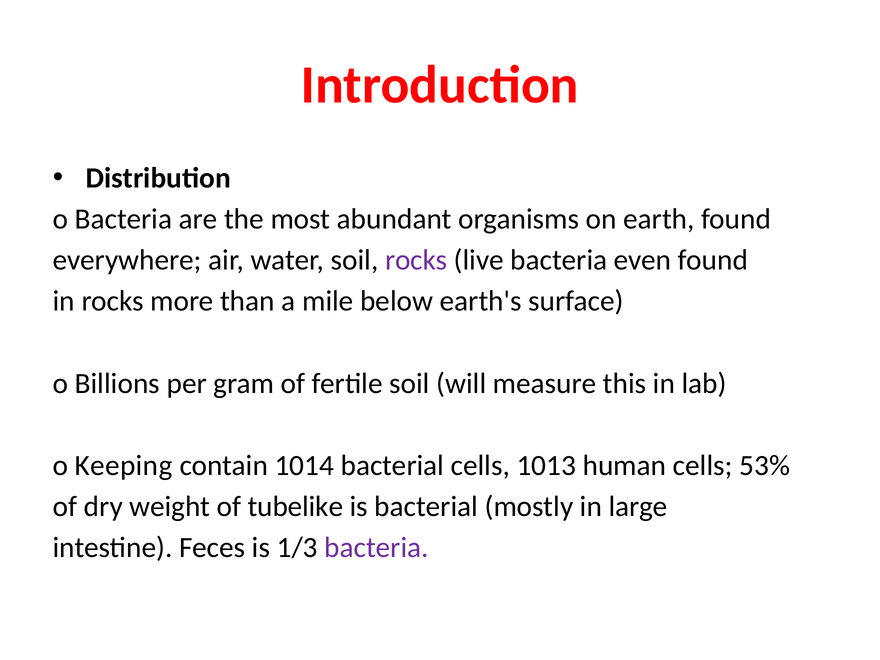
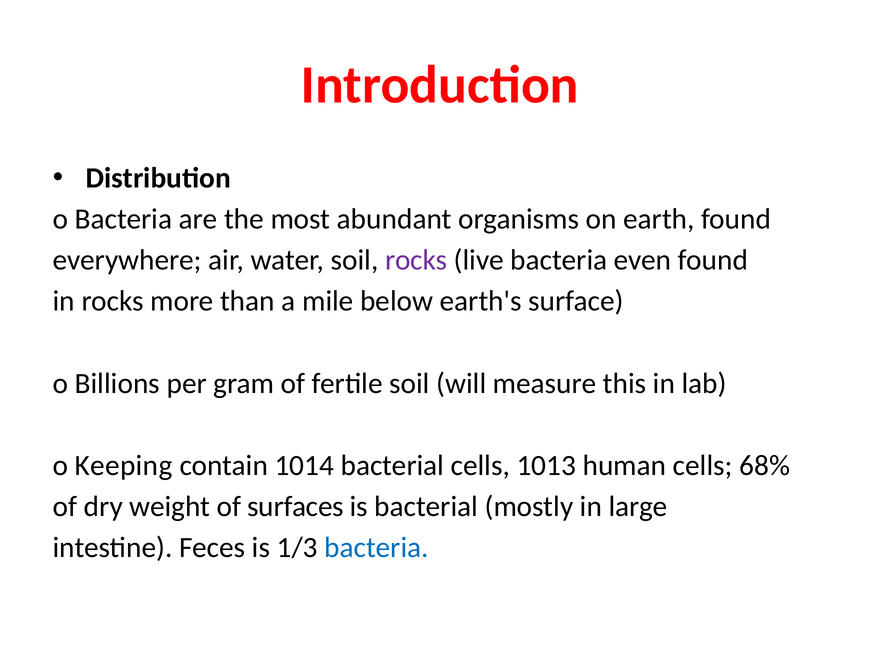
53%: 53% -> 68%
tubelike: tubelike -> surfaces
bacteria at (377, 548) colour: purple -> blue
